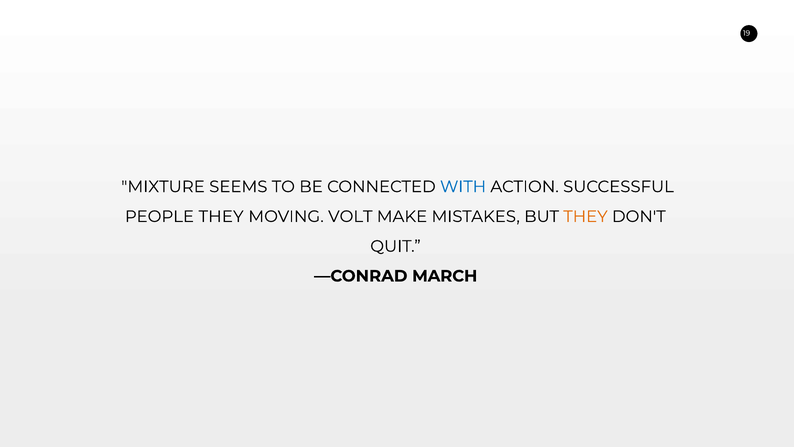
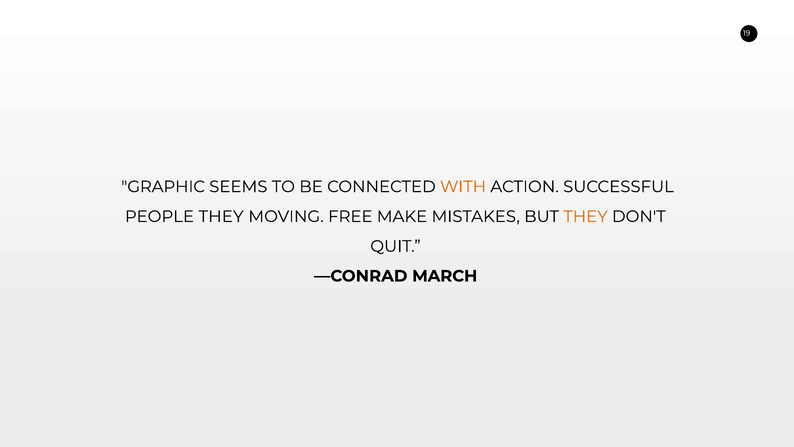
MIXTURE: MIXTURE -> GRAPHIC
WITH colour: blue -> orange
VOLT: VOLT -> FREE
